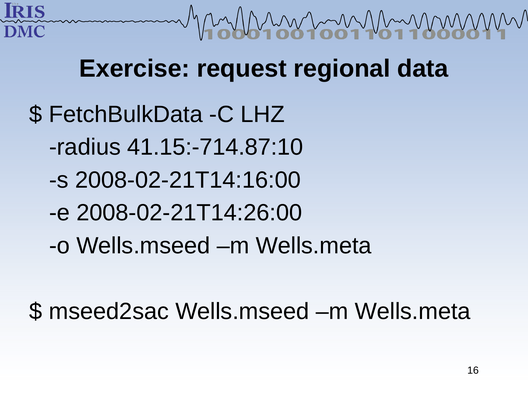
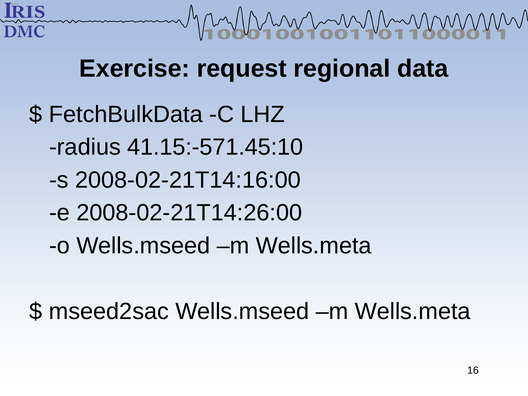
41.15:-714.87:10: 41.15:-714.87:10 -> 41.15:-571.45:10
